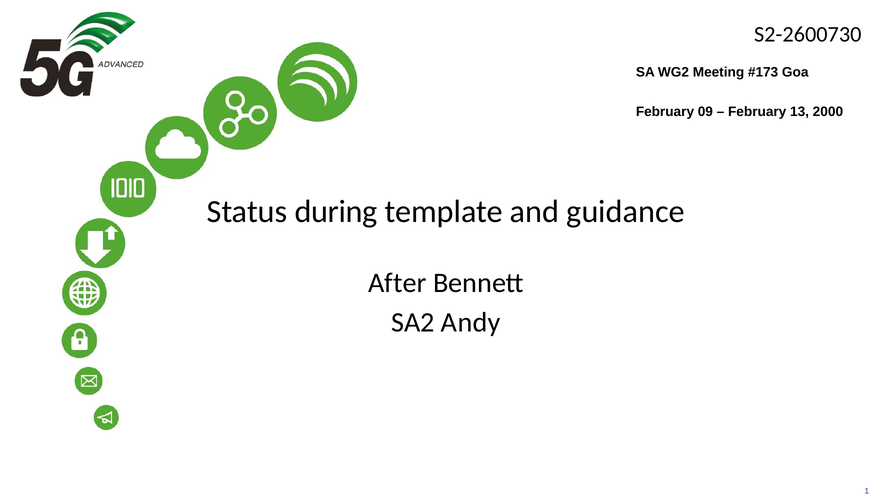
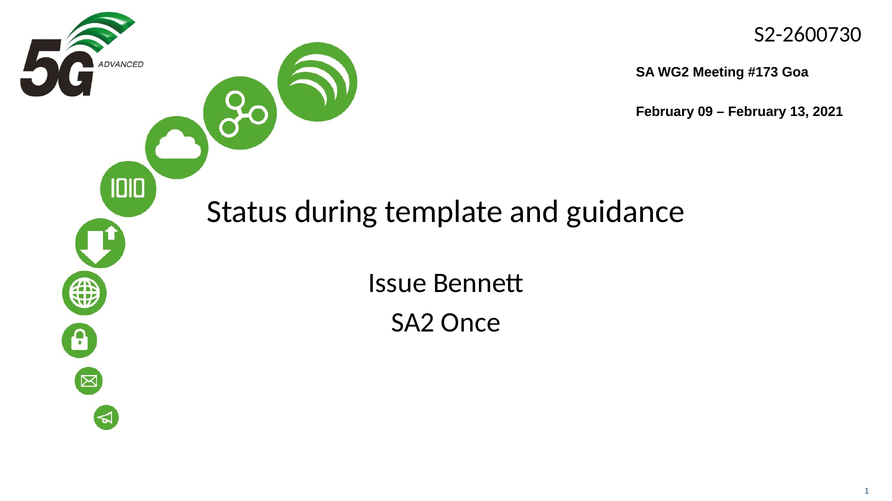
2000: 2000 -> 2021
After: After -> Issue
Andy: Andy -> Once
